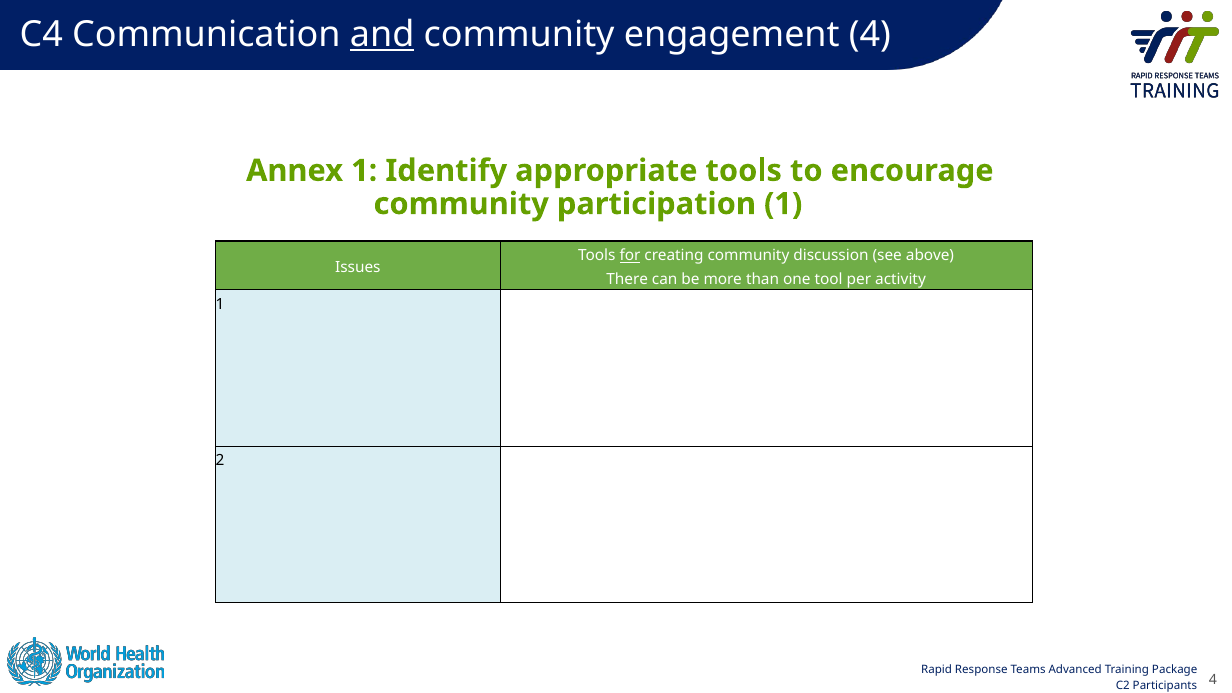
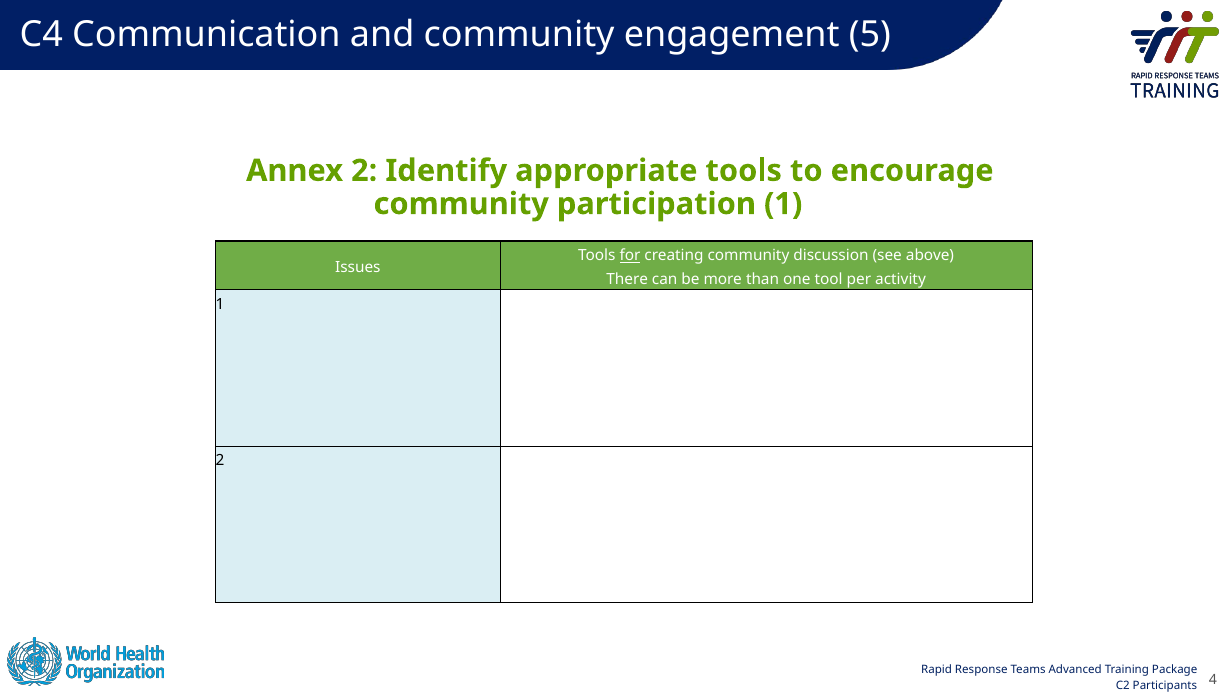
and underline: present -> none
engagement 4: 4 -> 5
Annex 1: 1 -> 2
